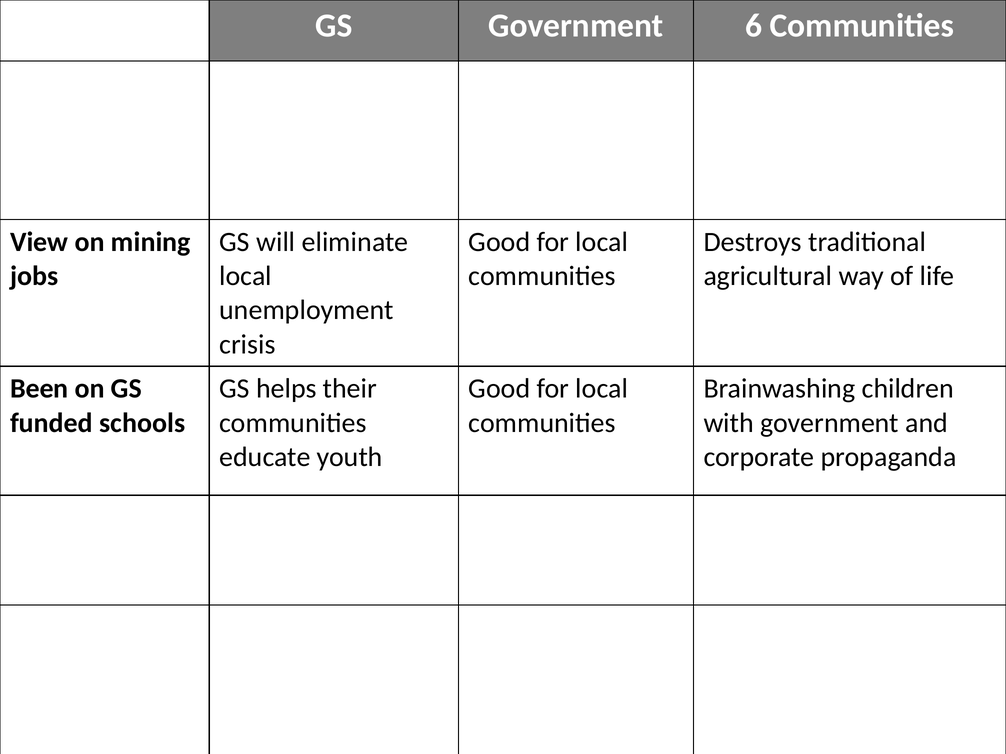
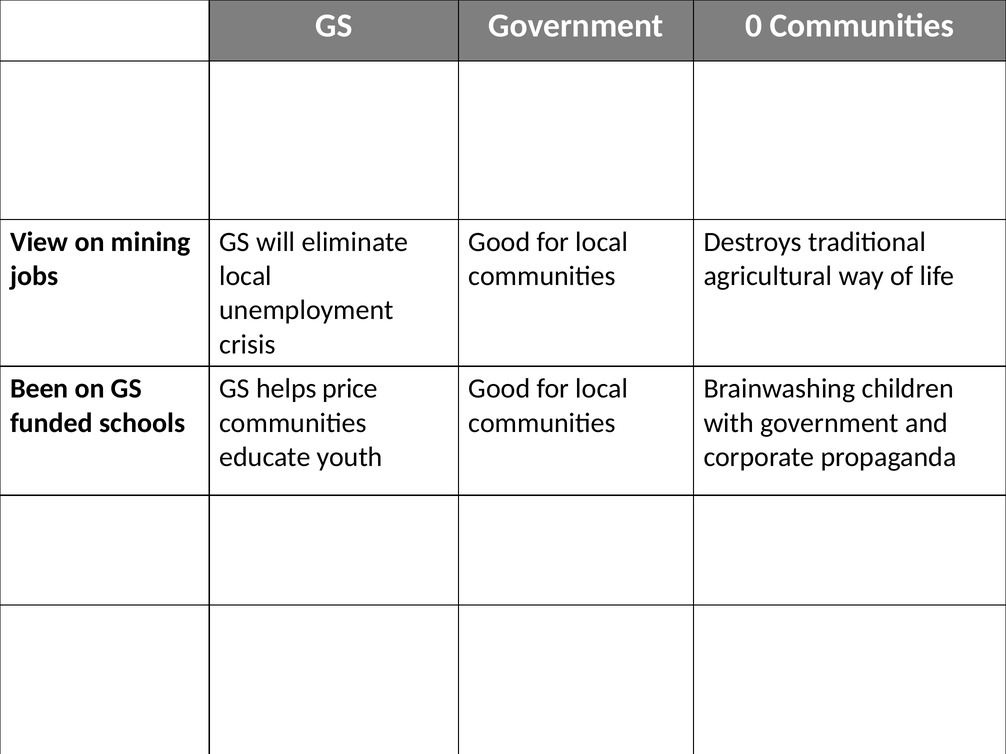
6: 6 -> 0
their: their -> price
